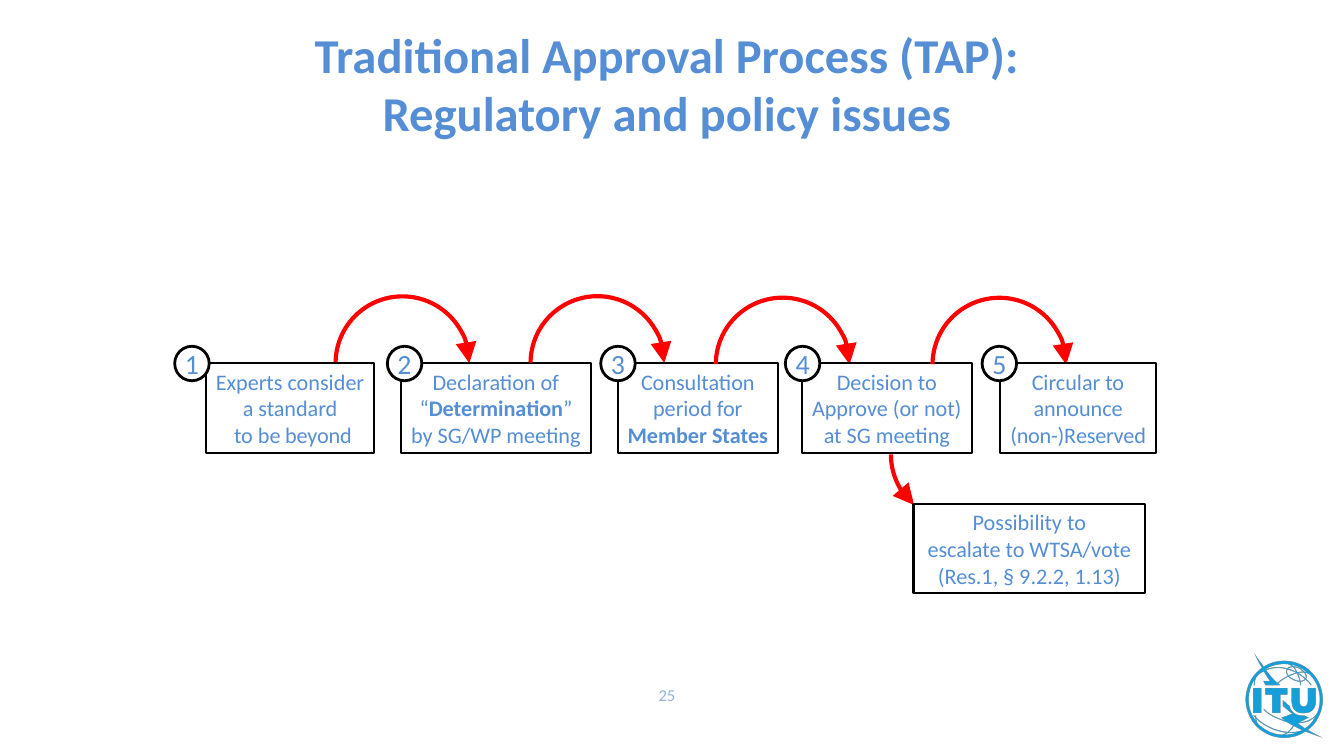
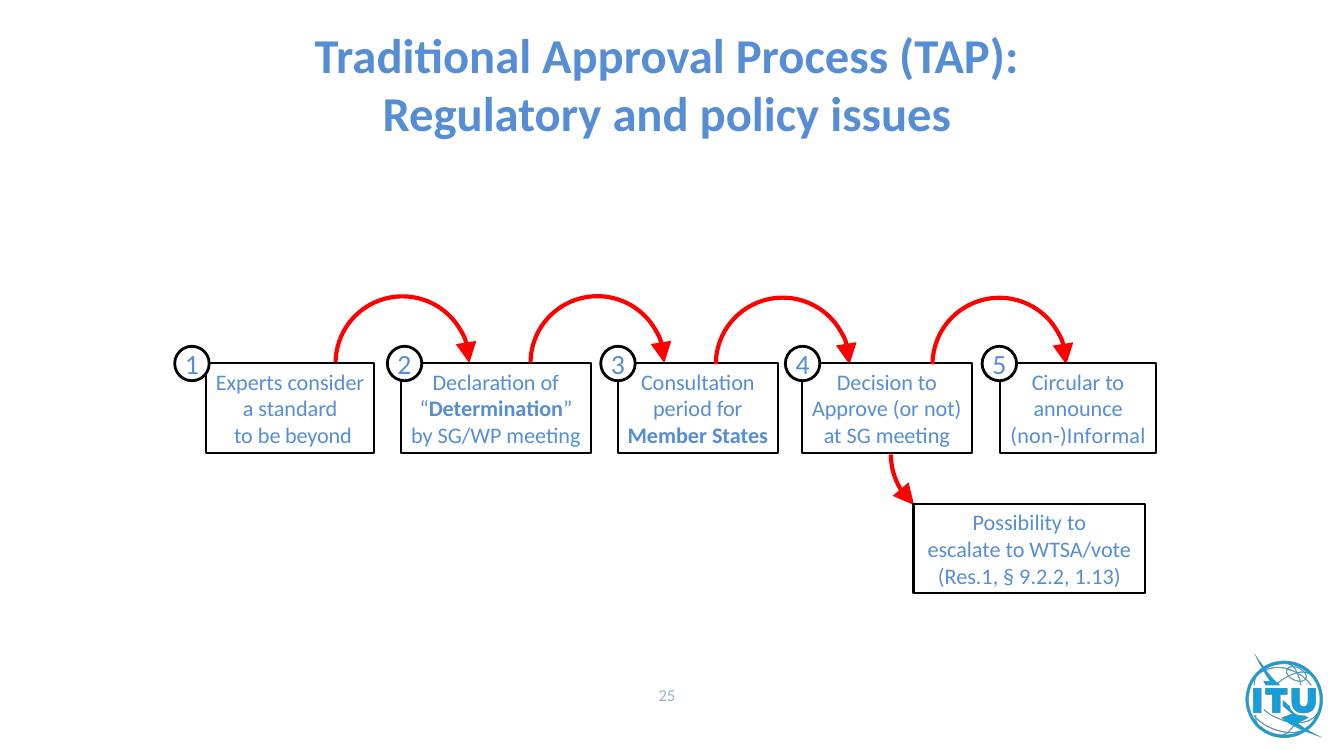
non-)Reserved: non-)Reserved -> non-)Informal
